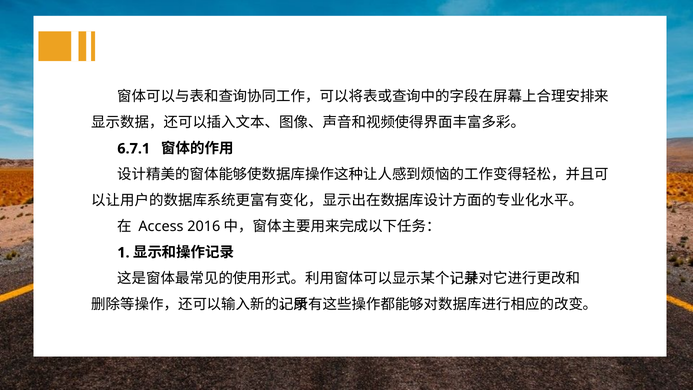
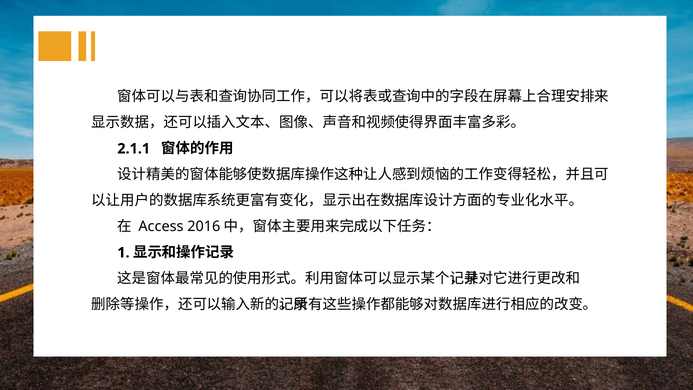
6.7.1: 6.7.1 -> 2.1.1
